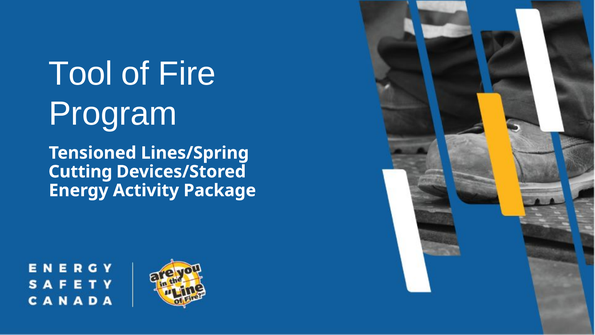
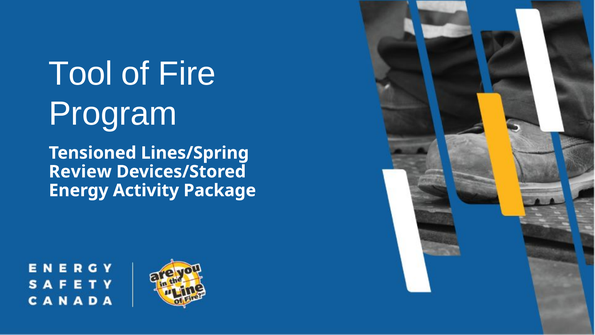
Cutting: Cutting -> Review
